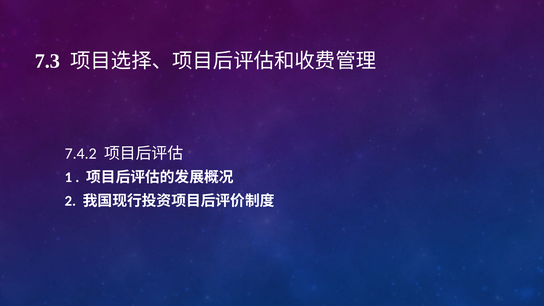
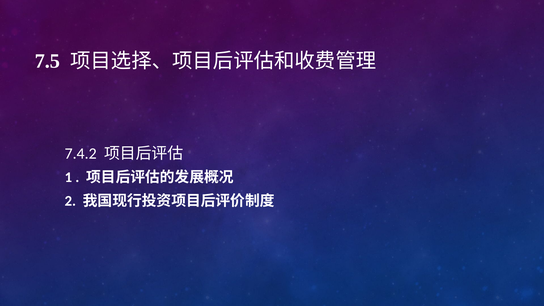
7.3: 7.3 -> 7.5
